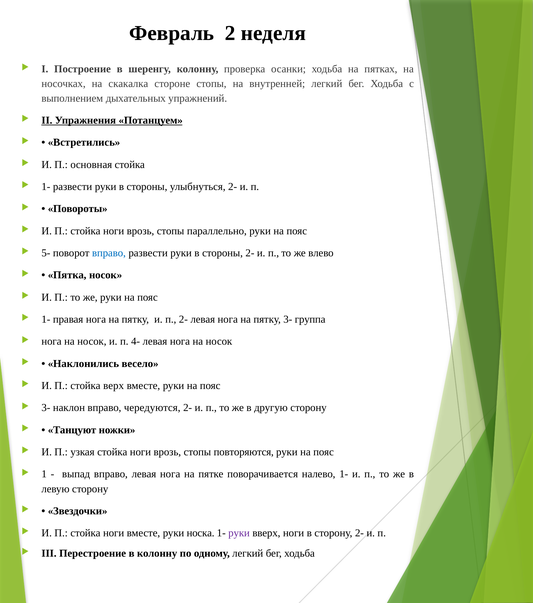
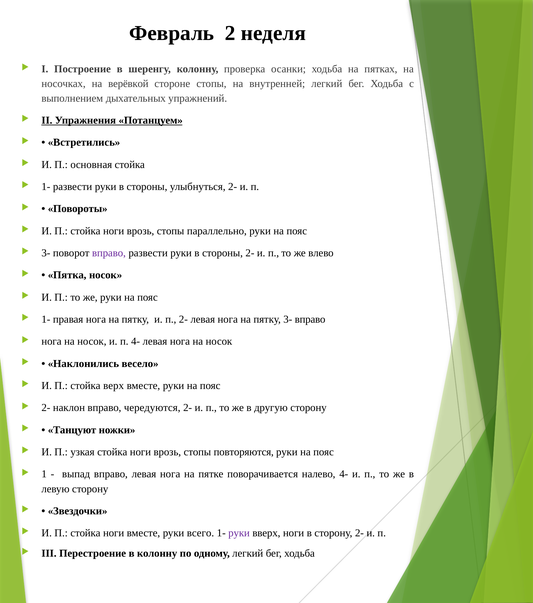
скакалка: скакалка -> верёвкой
5- at (46, 253): 5- -> 3-
вправо at (109, 253) colour: blue -> purple
3- группа: группа -> вправо
3- at (46, 408): 3- -> 2-
налево 1-: 1- -> 4-
носка: носка -> всего
